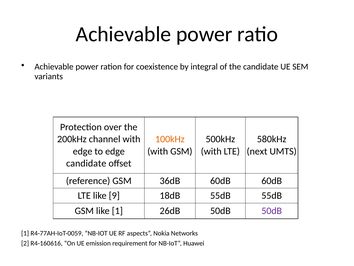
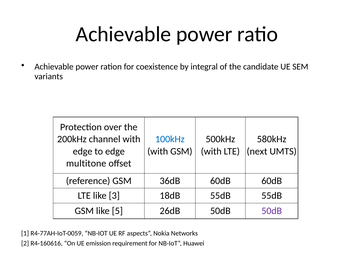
100kHz colour: orange -> blue
candidate at (86, 163): candidate -> multitone
9: 9 -> 3
like 1: 1 -> 5
